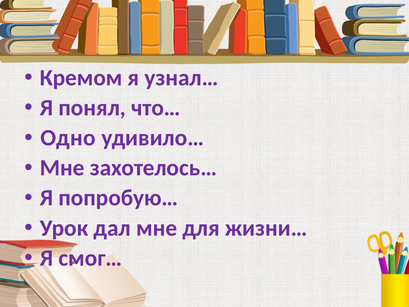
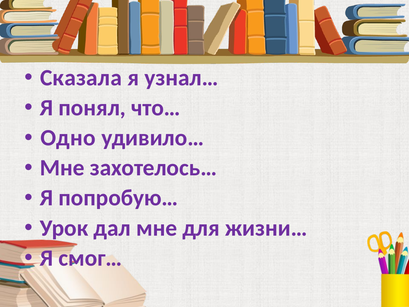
Кремом: Кремом -> Сказала
